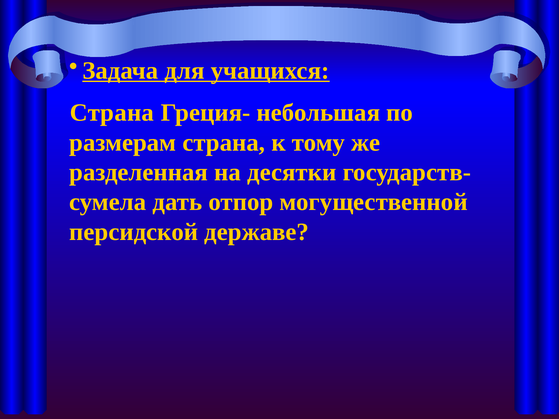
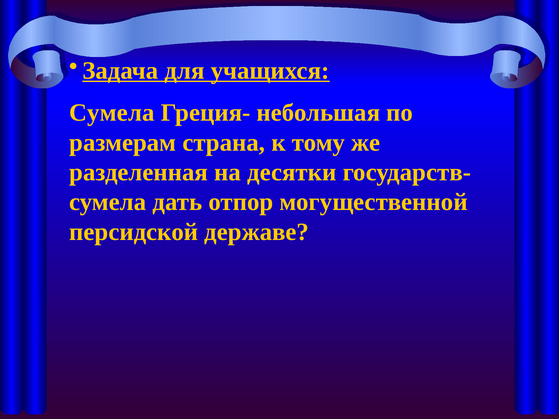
Страна at (112, 113): Страна -> Сумела
